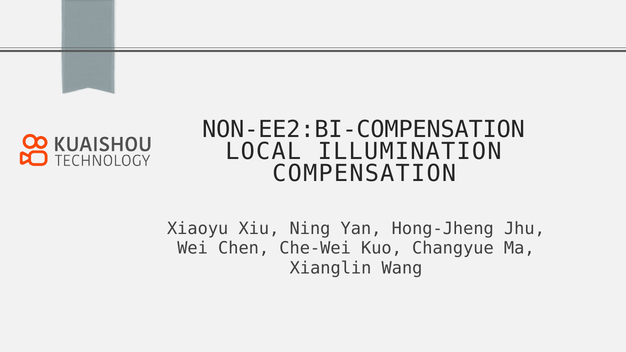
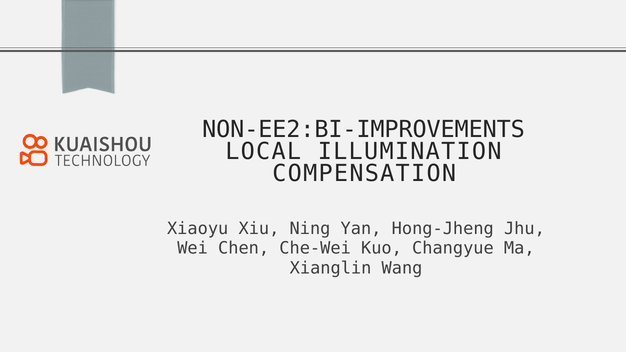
NON-EE2:BI-COMPENSATION: NON-EE2:BI-COMPENSATION -> NON-EE2:BI-IMPROVEMENTS
